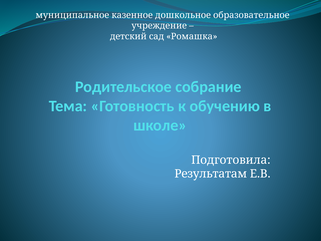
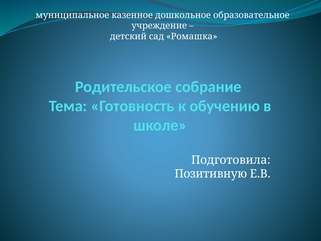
Результатам: Результатам -> Позитивную
